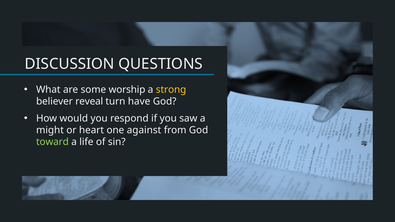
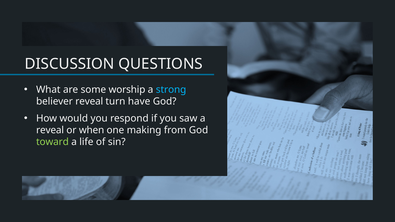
strong colour: yellow -> light blue
might at (50, 130): might -> reveal
heart: heart -> when
against: against -> making
